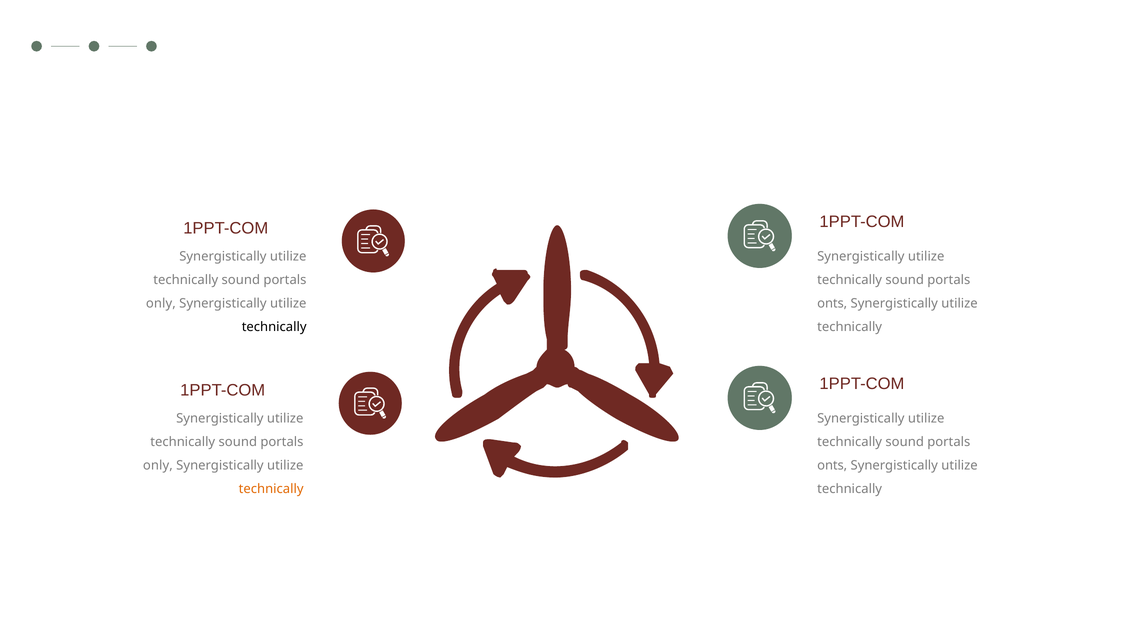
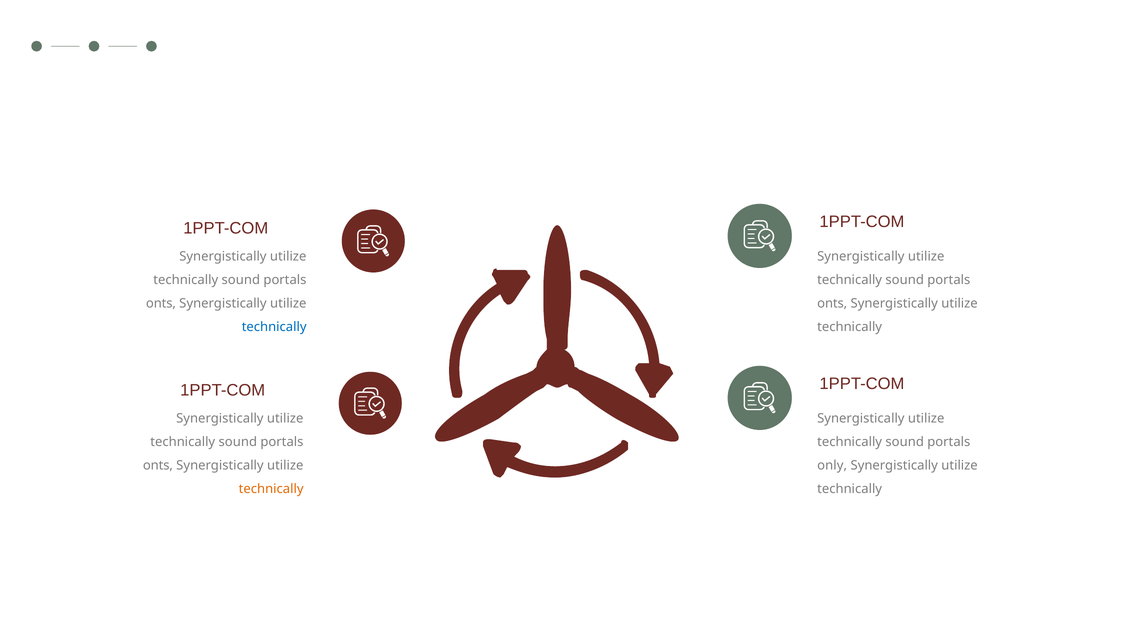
only at (161, 304): only -> onts
technically at (274, 327) colour: black -> blue
only at (158, 466): only -> onts
onts at (832, 466): onts -> only
